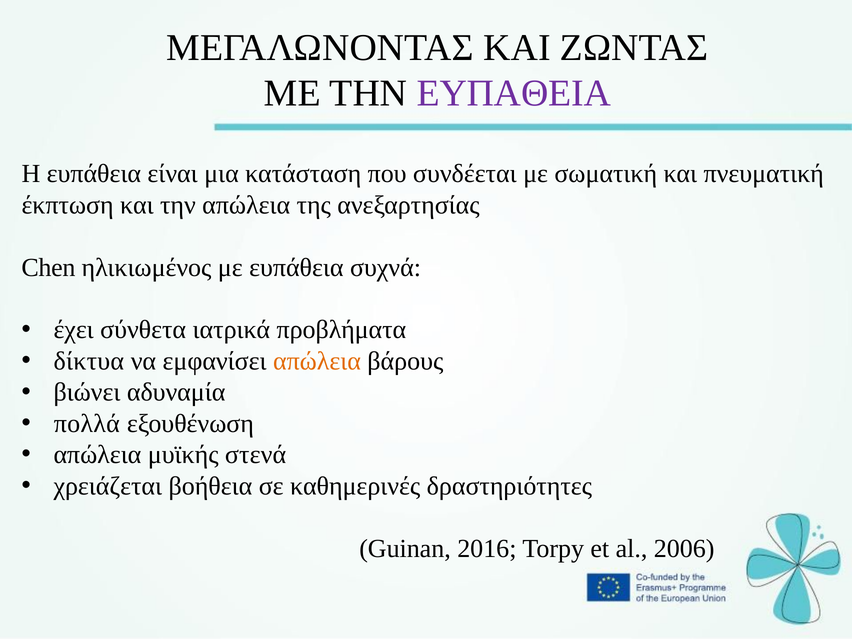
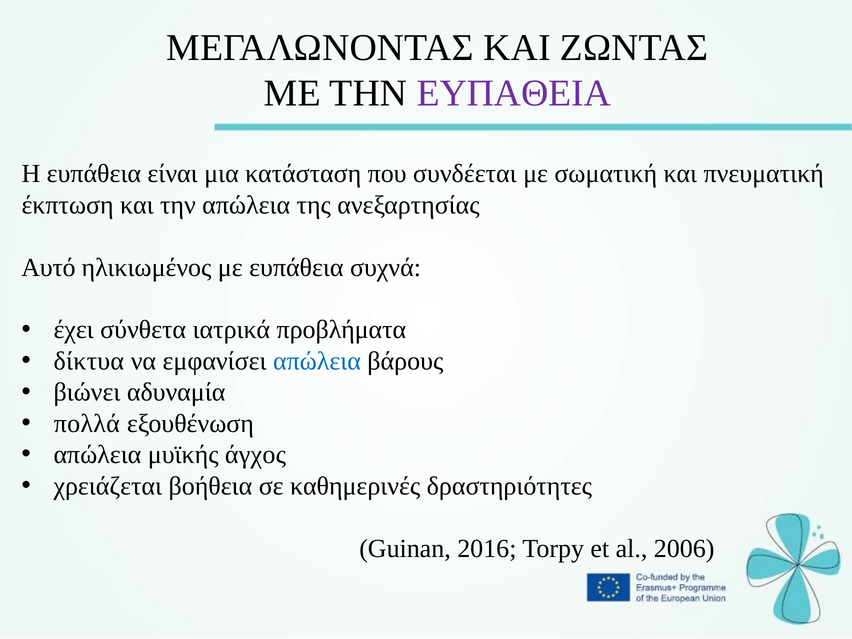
Chen: Chen -> Αυτό
απώλεια at (317, 361) colour: orange -> blue
στενά: στενά -> άγχος
